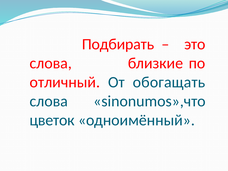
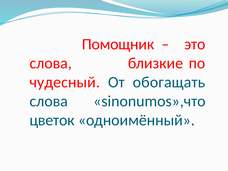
Подбирать: Подбирать -> Помощник
отличный: отличный -> чудесный
